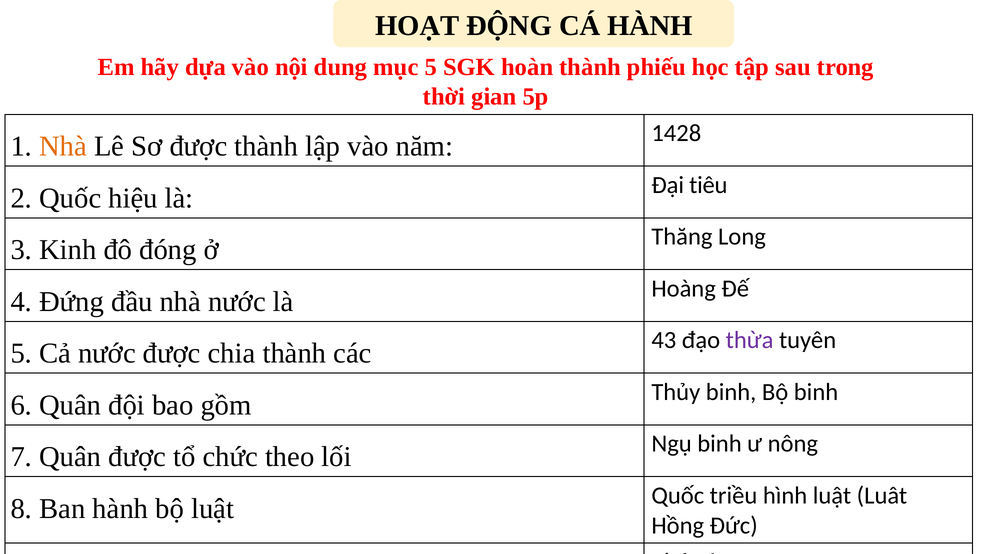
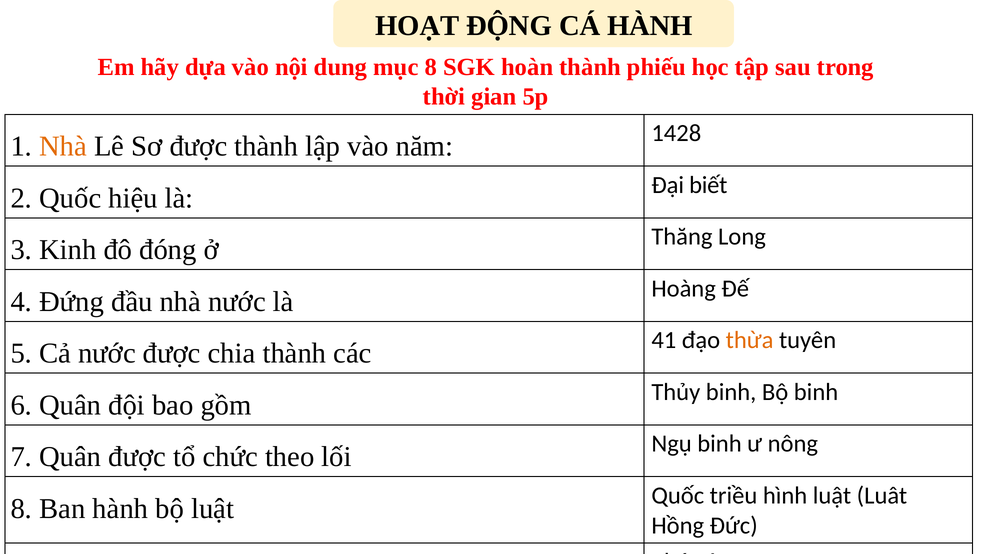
mục 5: 5 -> 8
tiêu: tiêu -> biết
43: 43 -> 41
thừa colour: purple -> orange
